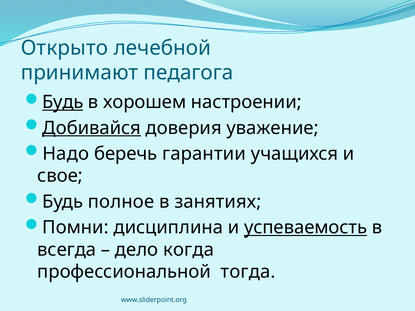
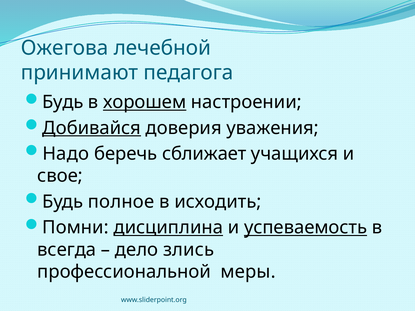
Открыто: Открыто -> Ожегова
Будь at (63, 102) underline: present -> none
хорошем underline: none -> present
уважение: уважение -> уважения
гарантии: гарантии -> сближает
занятиях: занятиях -> исходить
дисциплина underline: none -> present
когда: когда -> злись
тогда: тогда -> меры
